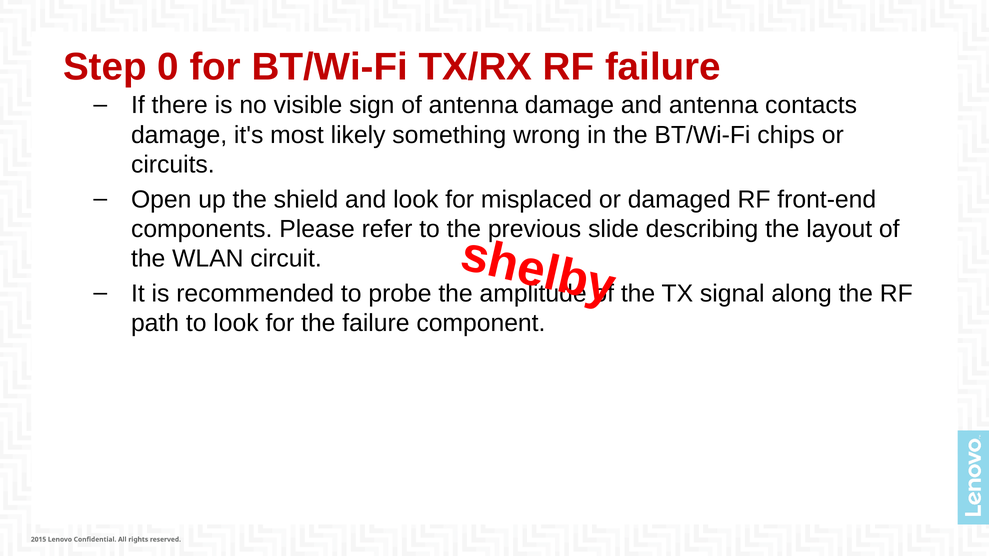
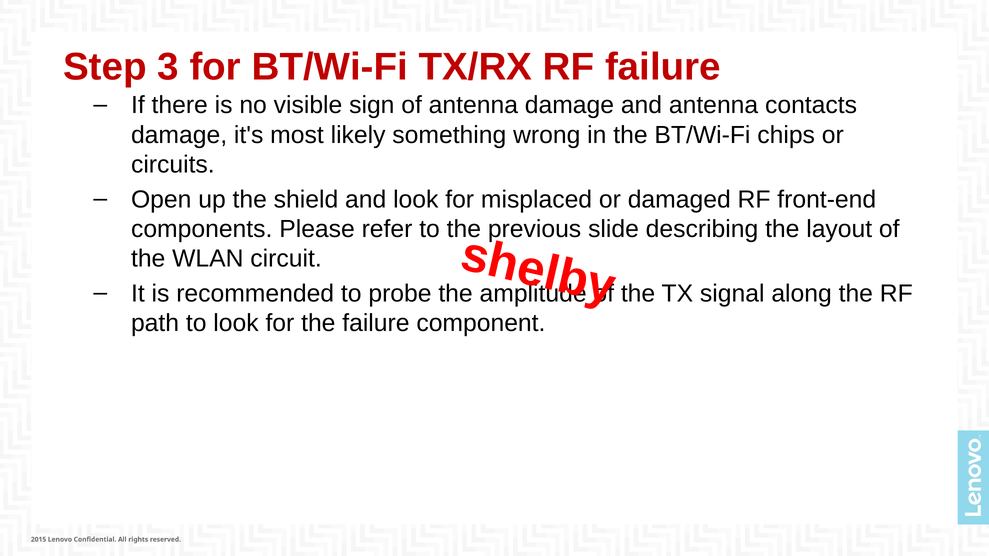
0: 0 -> 3
